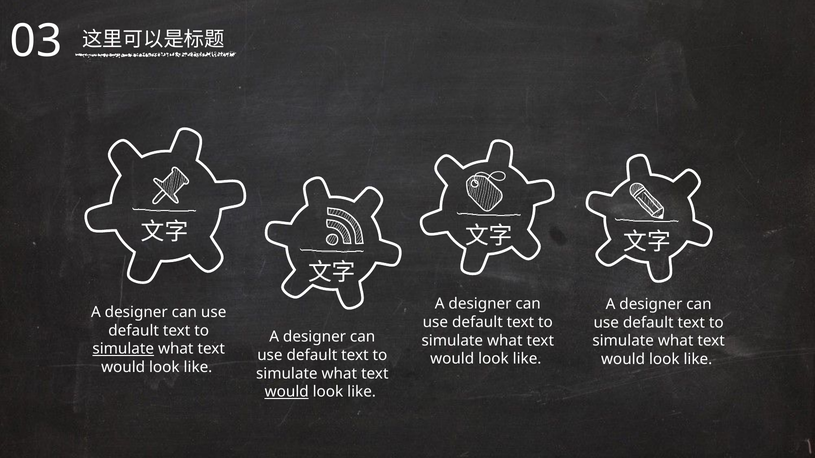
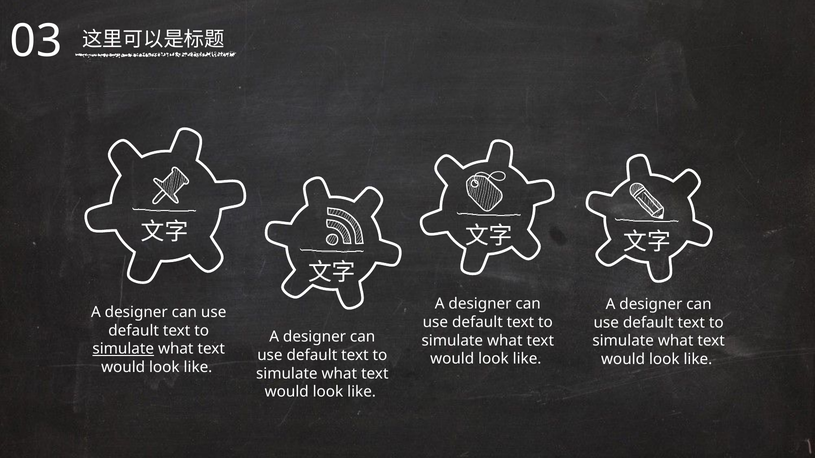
would at (287, 392) underline: present -> none
